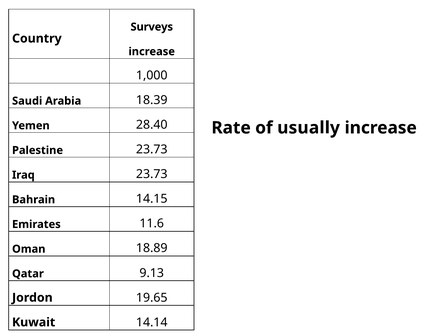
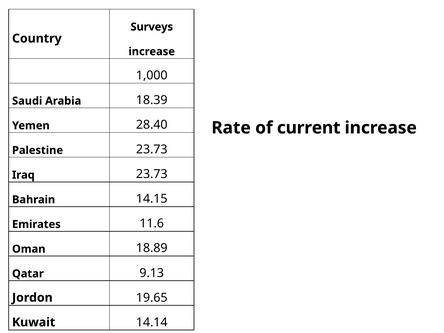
usually: usually -> current
